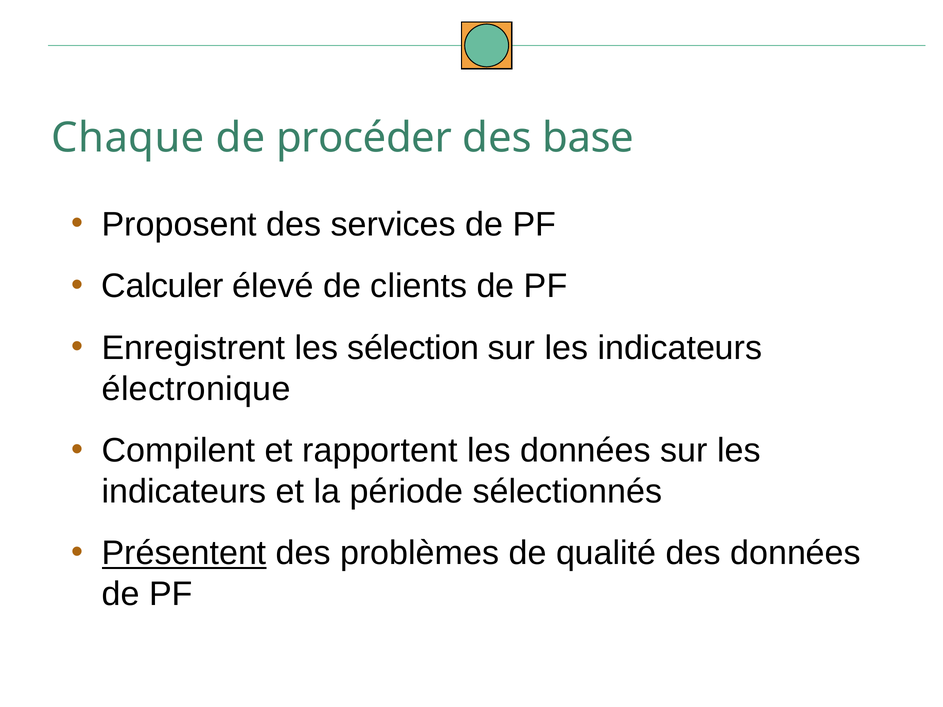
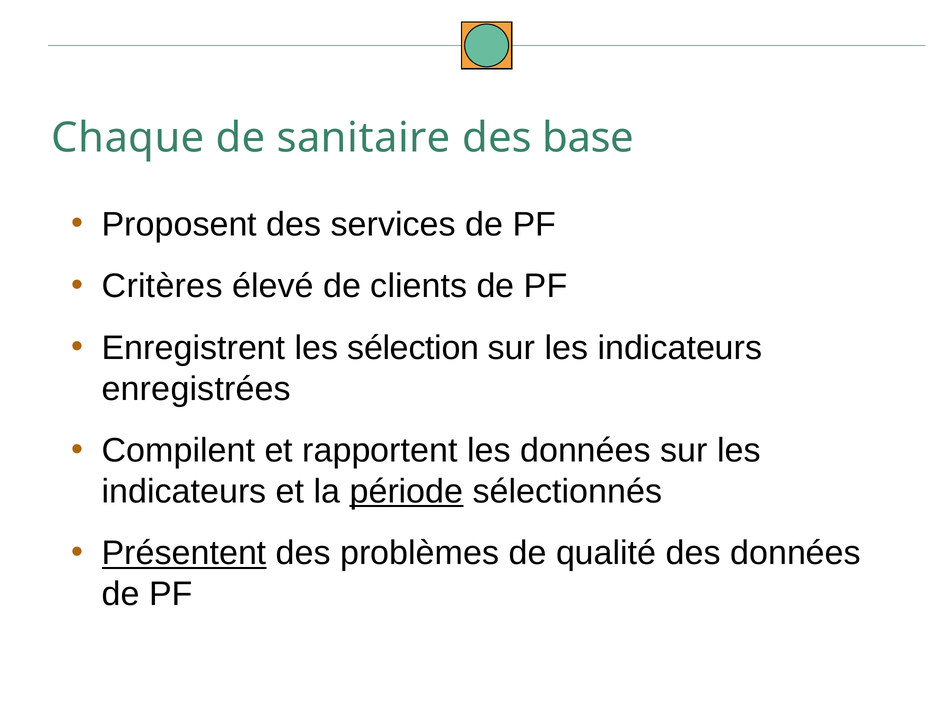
procéder: procéder -> sanitaire
Calculer: Calculer -> Critères
électronique: électronique -> enregistrées
période underline: none -> present
